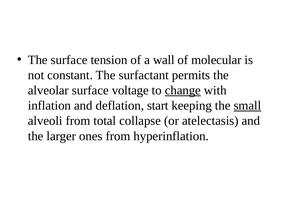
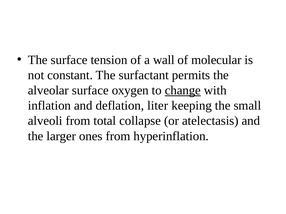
voltage: voltage -> oxygen
start: start -> liter
small underline: present -> none
